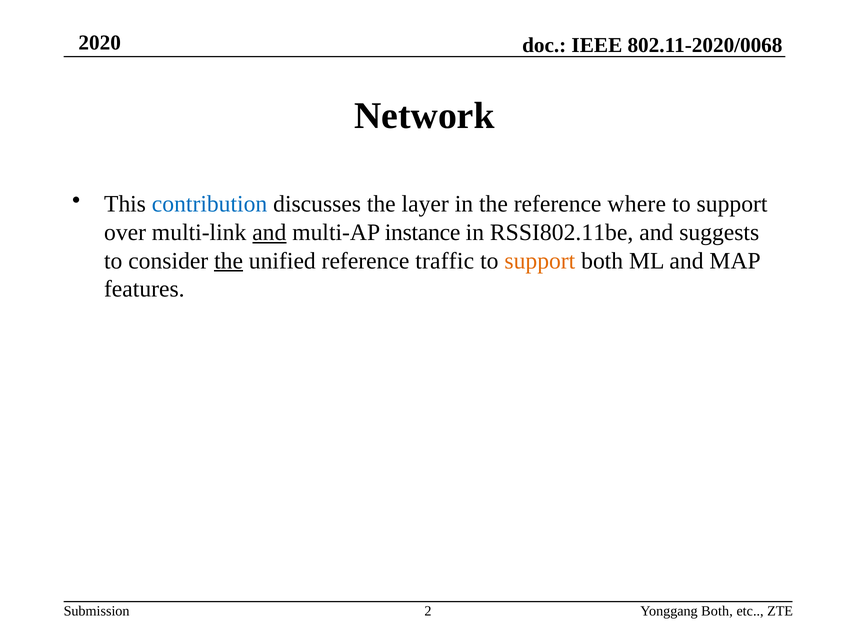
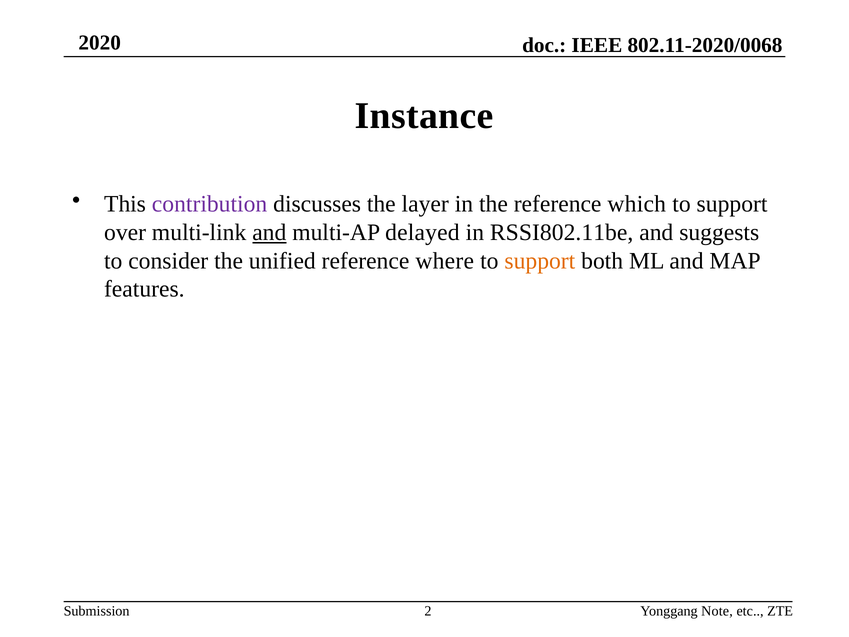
Network: Network -> Instance
contribution colour: blue -> purple
where: where -> which
instance: instance -> delayed
the at (229, 261) underline: present -> none
traffic: traffic -> where
Yonggang Both: Both -> Note
